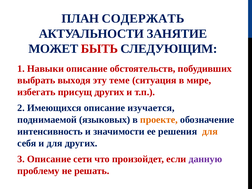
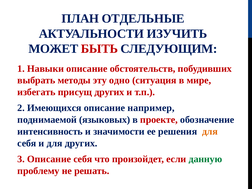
СОДЕРЖАТЬ: СОДЕРЖАТЬ -> ОТДЕЛЬНЫЕ
ЗАНЯТИЕ: ЗАНЯТИЕ -> ИЗУЧИТЬ
выходя: выходя -> методы
теме: теме -> одно
изучается: изучается -> например
проекте colour: orange -> red
Описание сети: сети -> себя
данную colour: purple -> green
